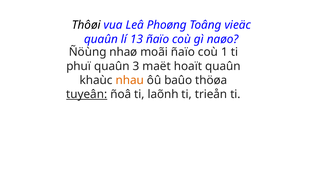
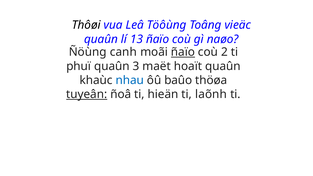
Phoøng: Phoøng -> Töôùng
nhaø: nhaø -> canh
ñaïo at (183, 52) underline: none -> present
1: 1 -> 2
nhau colour: orange -> blue
laõnh: laõnh -> hieän
trieån: trieån -> laõnh
